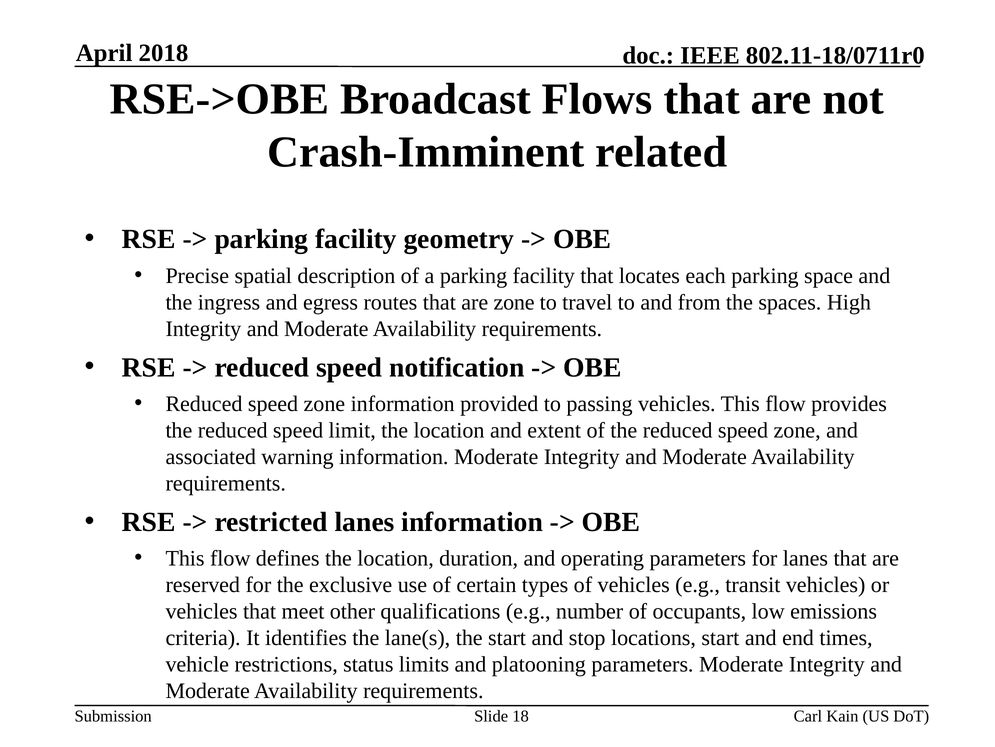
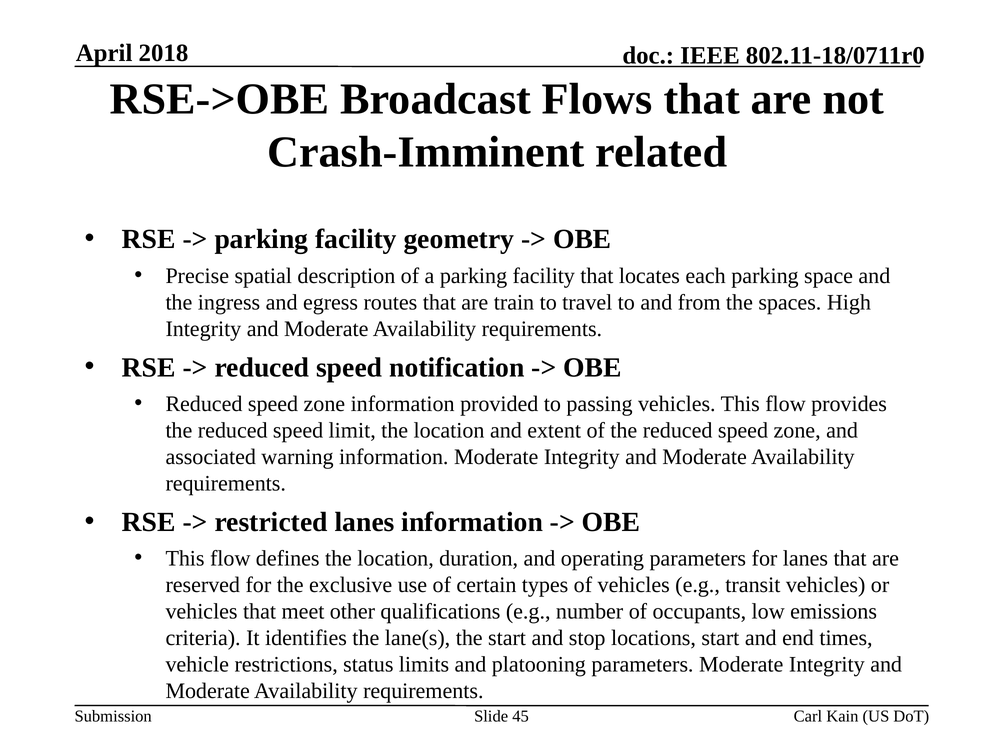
are zone: zone -> train
18: 18 -> 45
